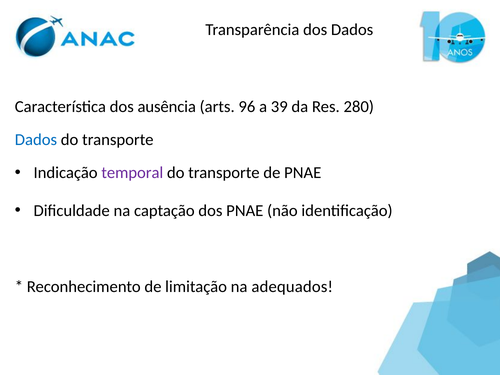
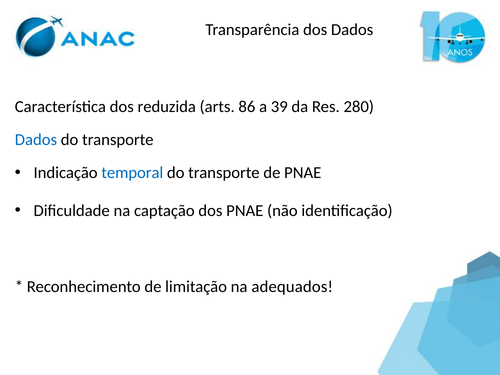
ausência: ausência -> reduzida
96: 96 -> 86
temporal colour: purple -> blue
